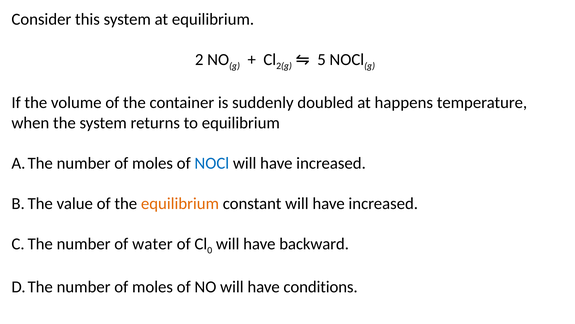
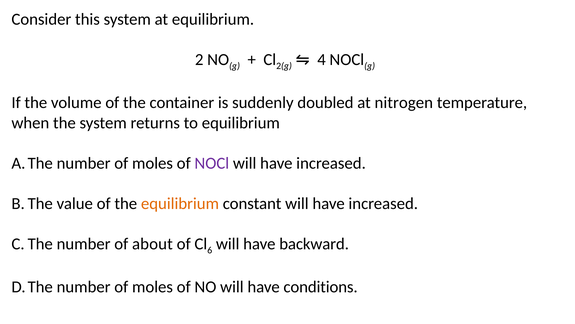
5: 5 -> 4
happens: happens -> nitrogen
NOCl at (212, 163) colour: blue -> purple
water: water -> about
0: 0 -> 6
